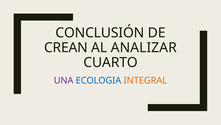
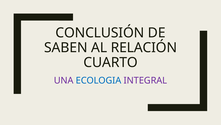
CREAN: CREAN -> SABEN
ANALIZAR: ANALIZAR -> RELACIÓN
INTEGRAL colour: orange -> purple
